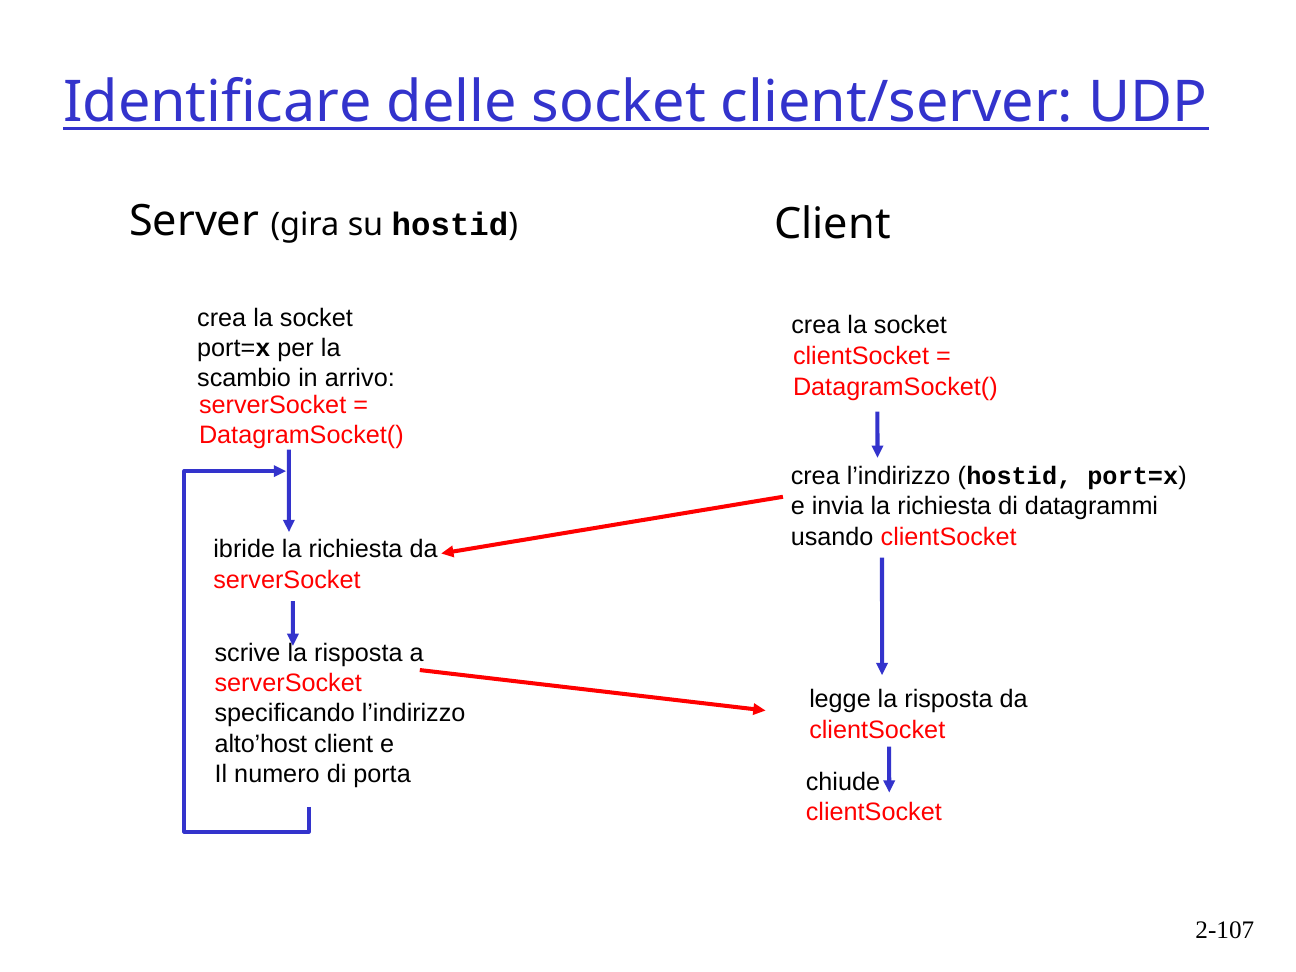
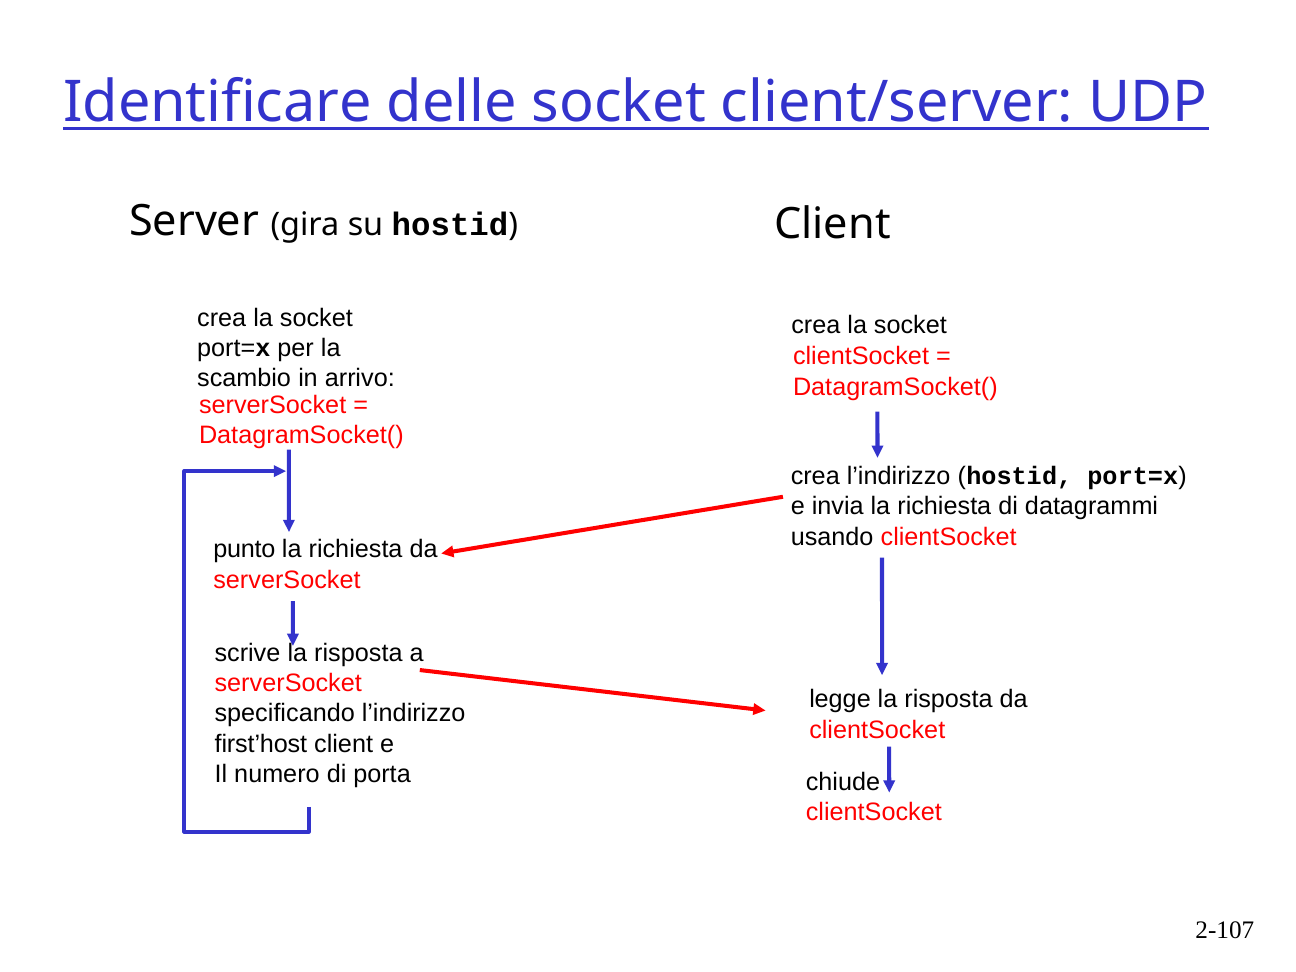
ibride: ibride -> punto
alto’host: alto’host -> first’host
